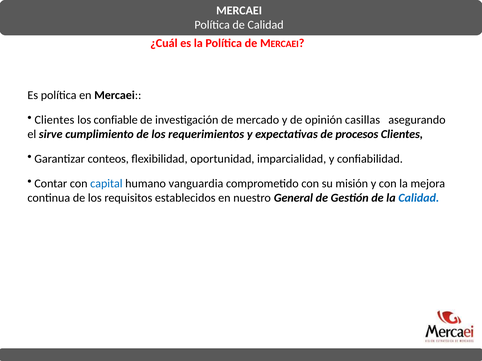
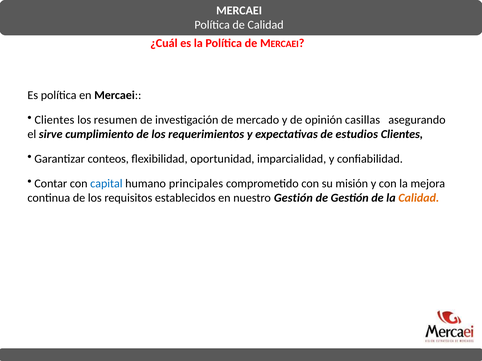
confiable: confiable -> resumen
procesos: procesos -> estudios
vanguardia: vanguardia -> principales
nuestro General: General -> Gestión
Calidad at (419, 198) colour: blue -> orange
